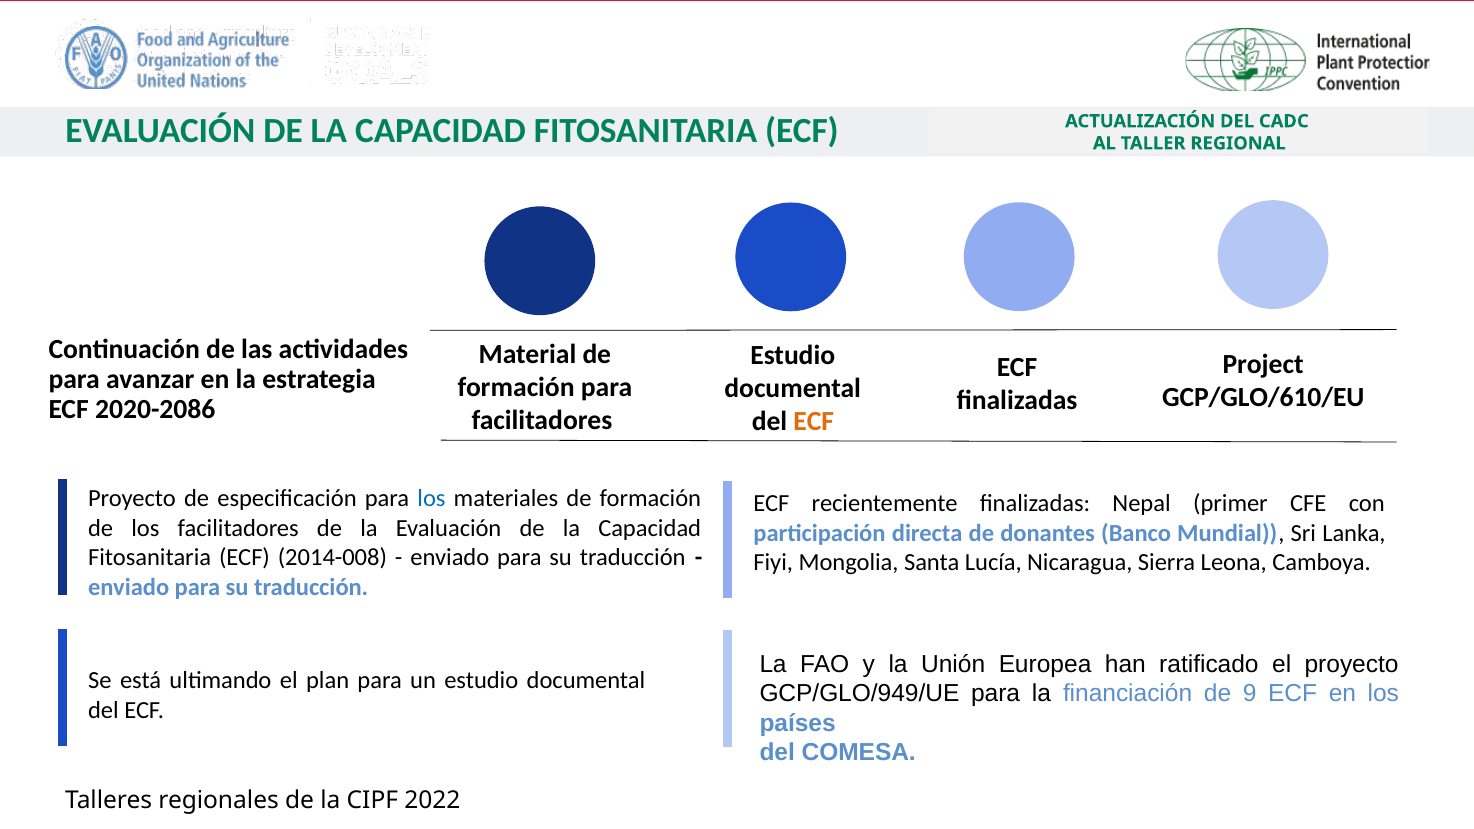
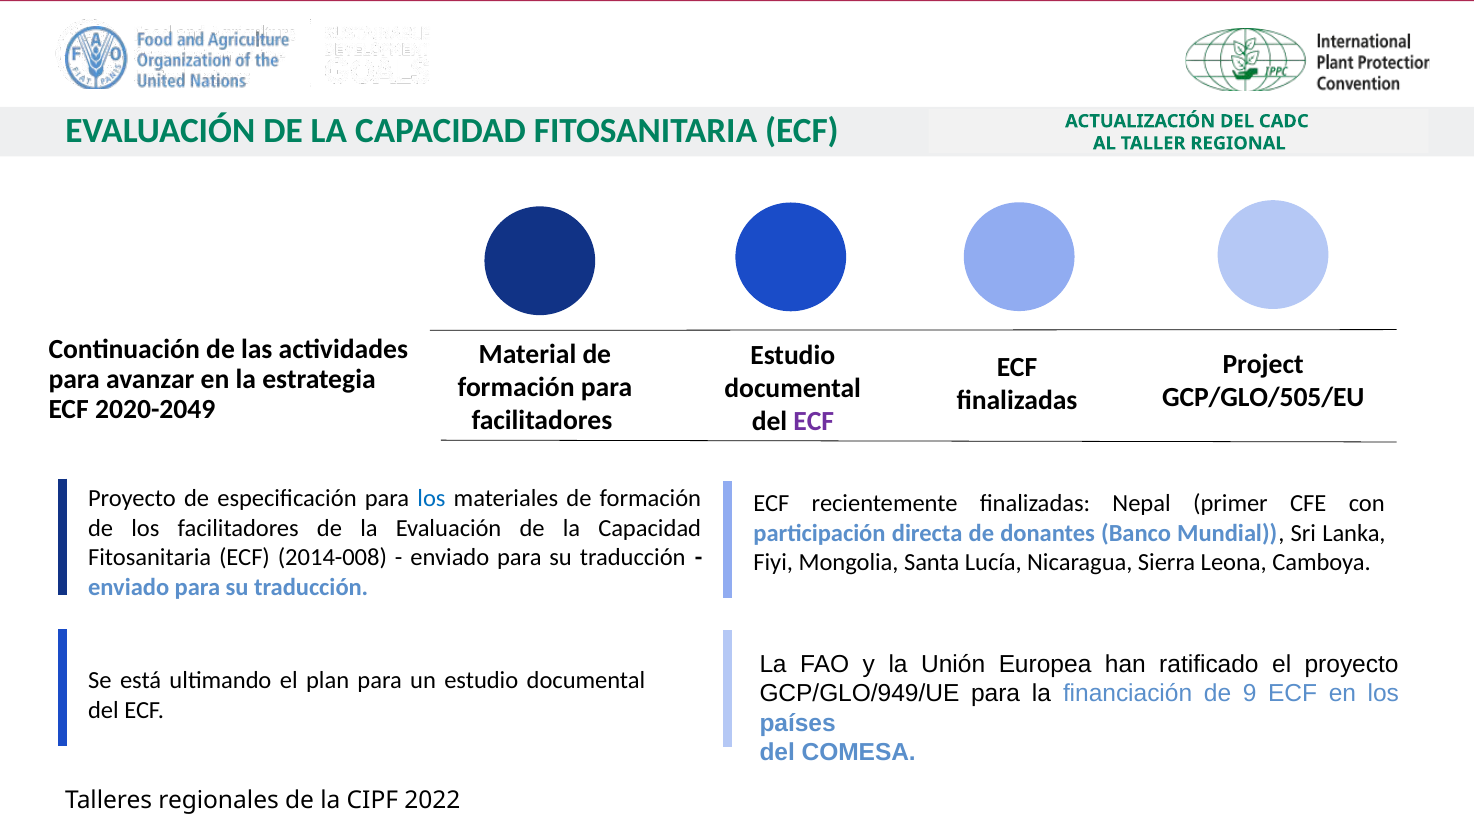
GCP/GLO/610/EU: GCP/GLO/610/EU -> GCP/GLO/505/EU
2020-2086: 2020-2086 -> 2020-2049
ECF at (814, 421) colour: orange -> purple
